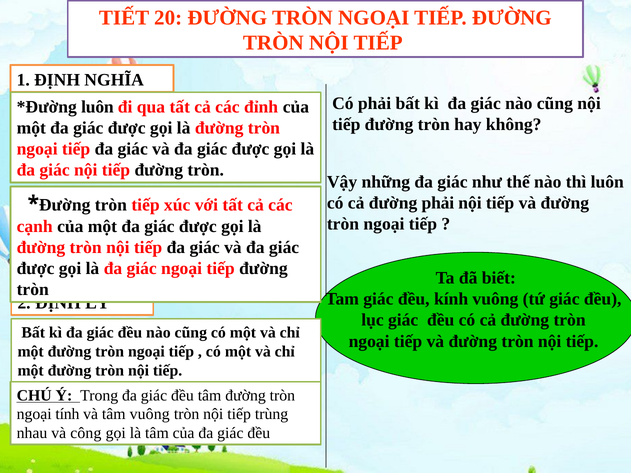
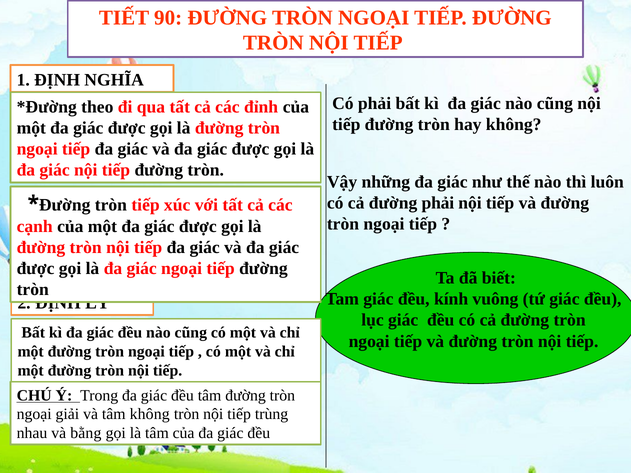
20: 20 -> 90
luôn at (97, 107): luôn -> theo
tính: tính -> giải
tâm vuông: vuông -> không
công: công -> bằng
